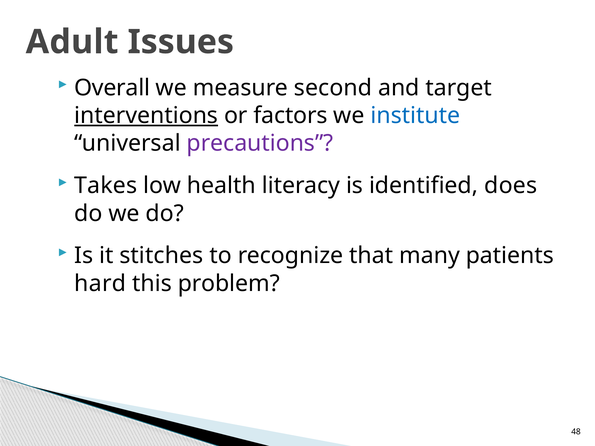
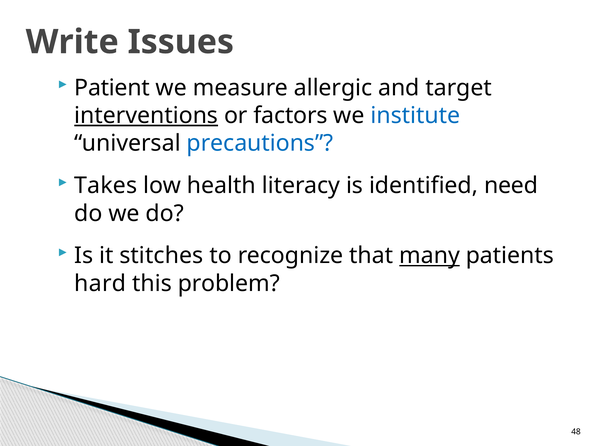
Adult: Adult -> Write
Overall: Overall -> Patient
second: second -> allergic
precautions colour: purple -> blue
does: does -> need
many underline: none -> present
